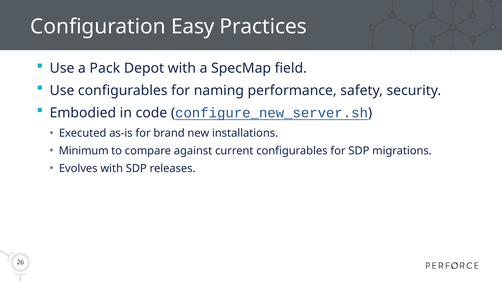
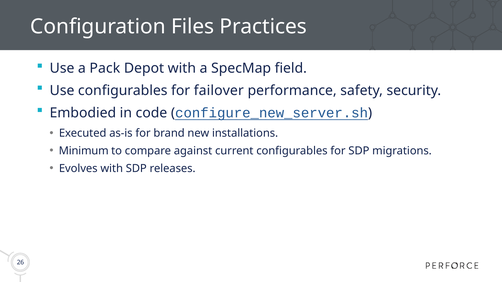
Easy: Easy -> Files
naming: naming -> failover
